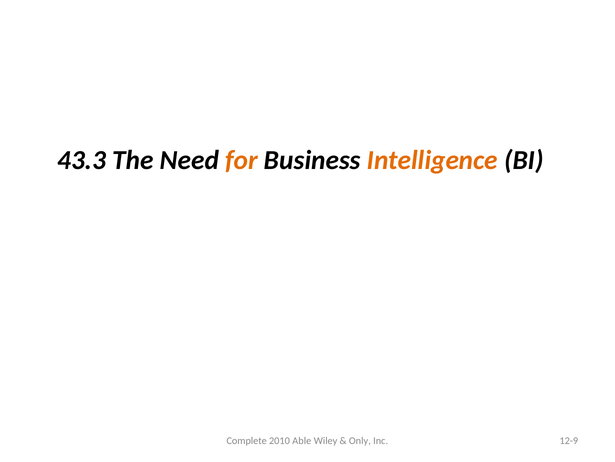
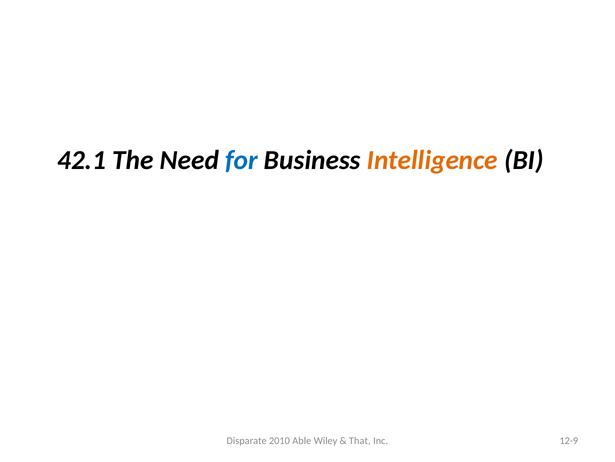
43.3: 43.3 -> 42.1
for colour: orange -> blue
Complete: Complete -> Disparate
Only: Only -> That
